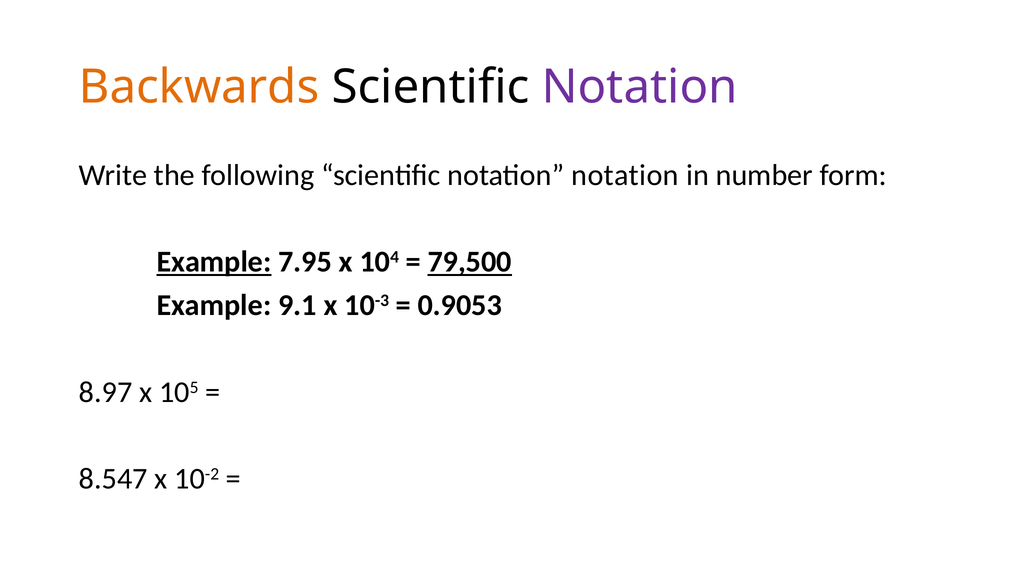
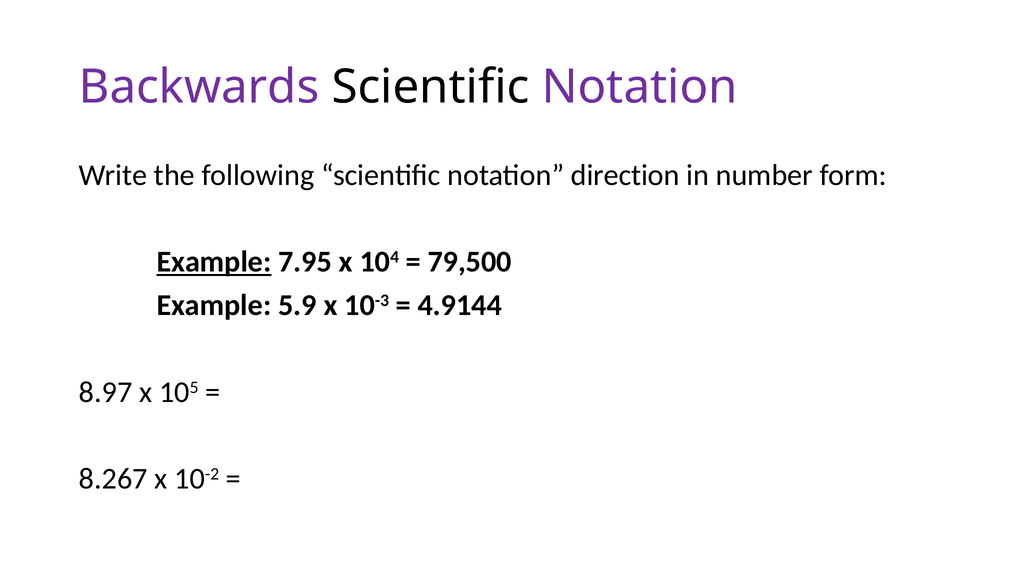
Backwards colour: orange -> purple
notation notation: notation -> direction
79,500 underline: present -> none
9.1: 9.1 -> 5.9
0.9053: 0.9053 -> 4.9144
8.547: 8.547 -> 8.267
